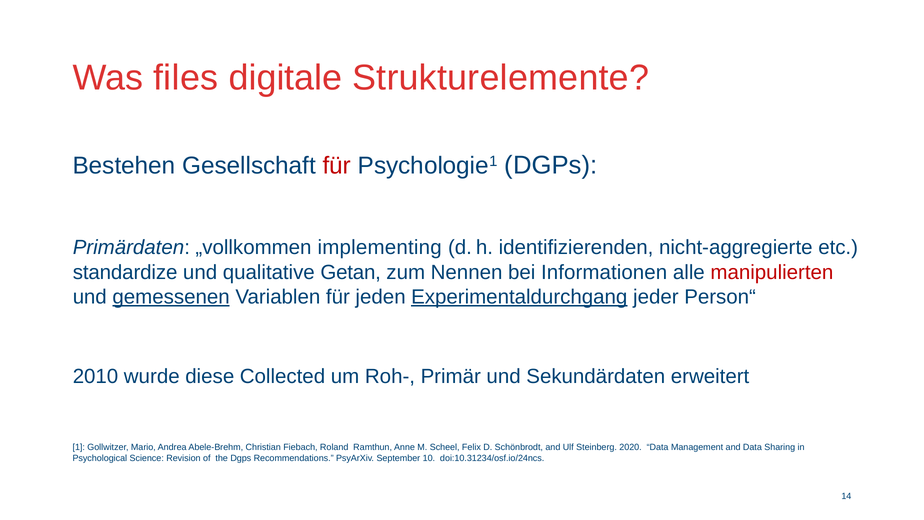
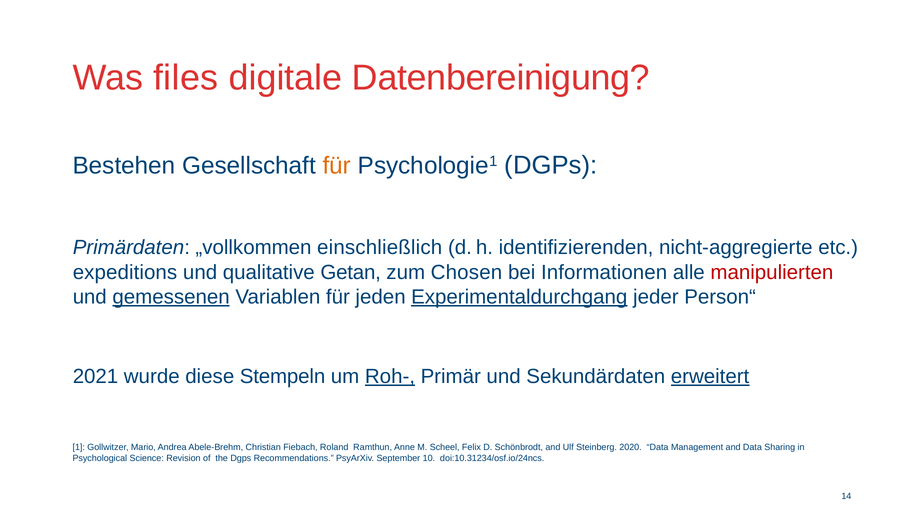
Strukturelemente: Strukturelemente -> Datenbereinigung
für at (337, 166) colour: red -> orange
implementing: implementing -> einschließlich
standardize: standardize -> expeditions
Nennen: Nennen -> Chosen
2010: 2010 -> 2021
Collected: Collected -> Stempeln
Roh- underline: none -> present
erweitert underline: none -> present
